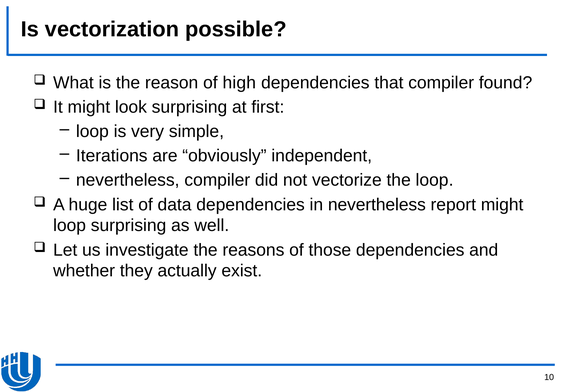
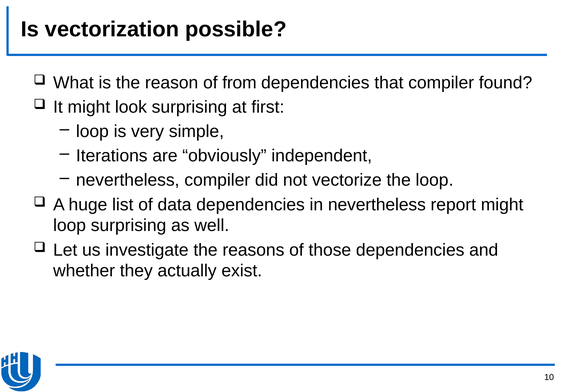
high: high -> from
